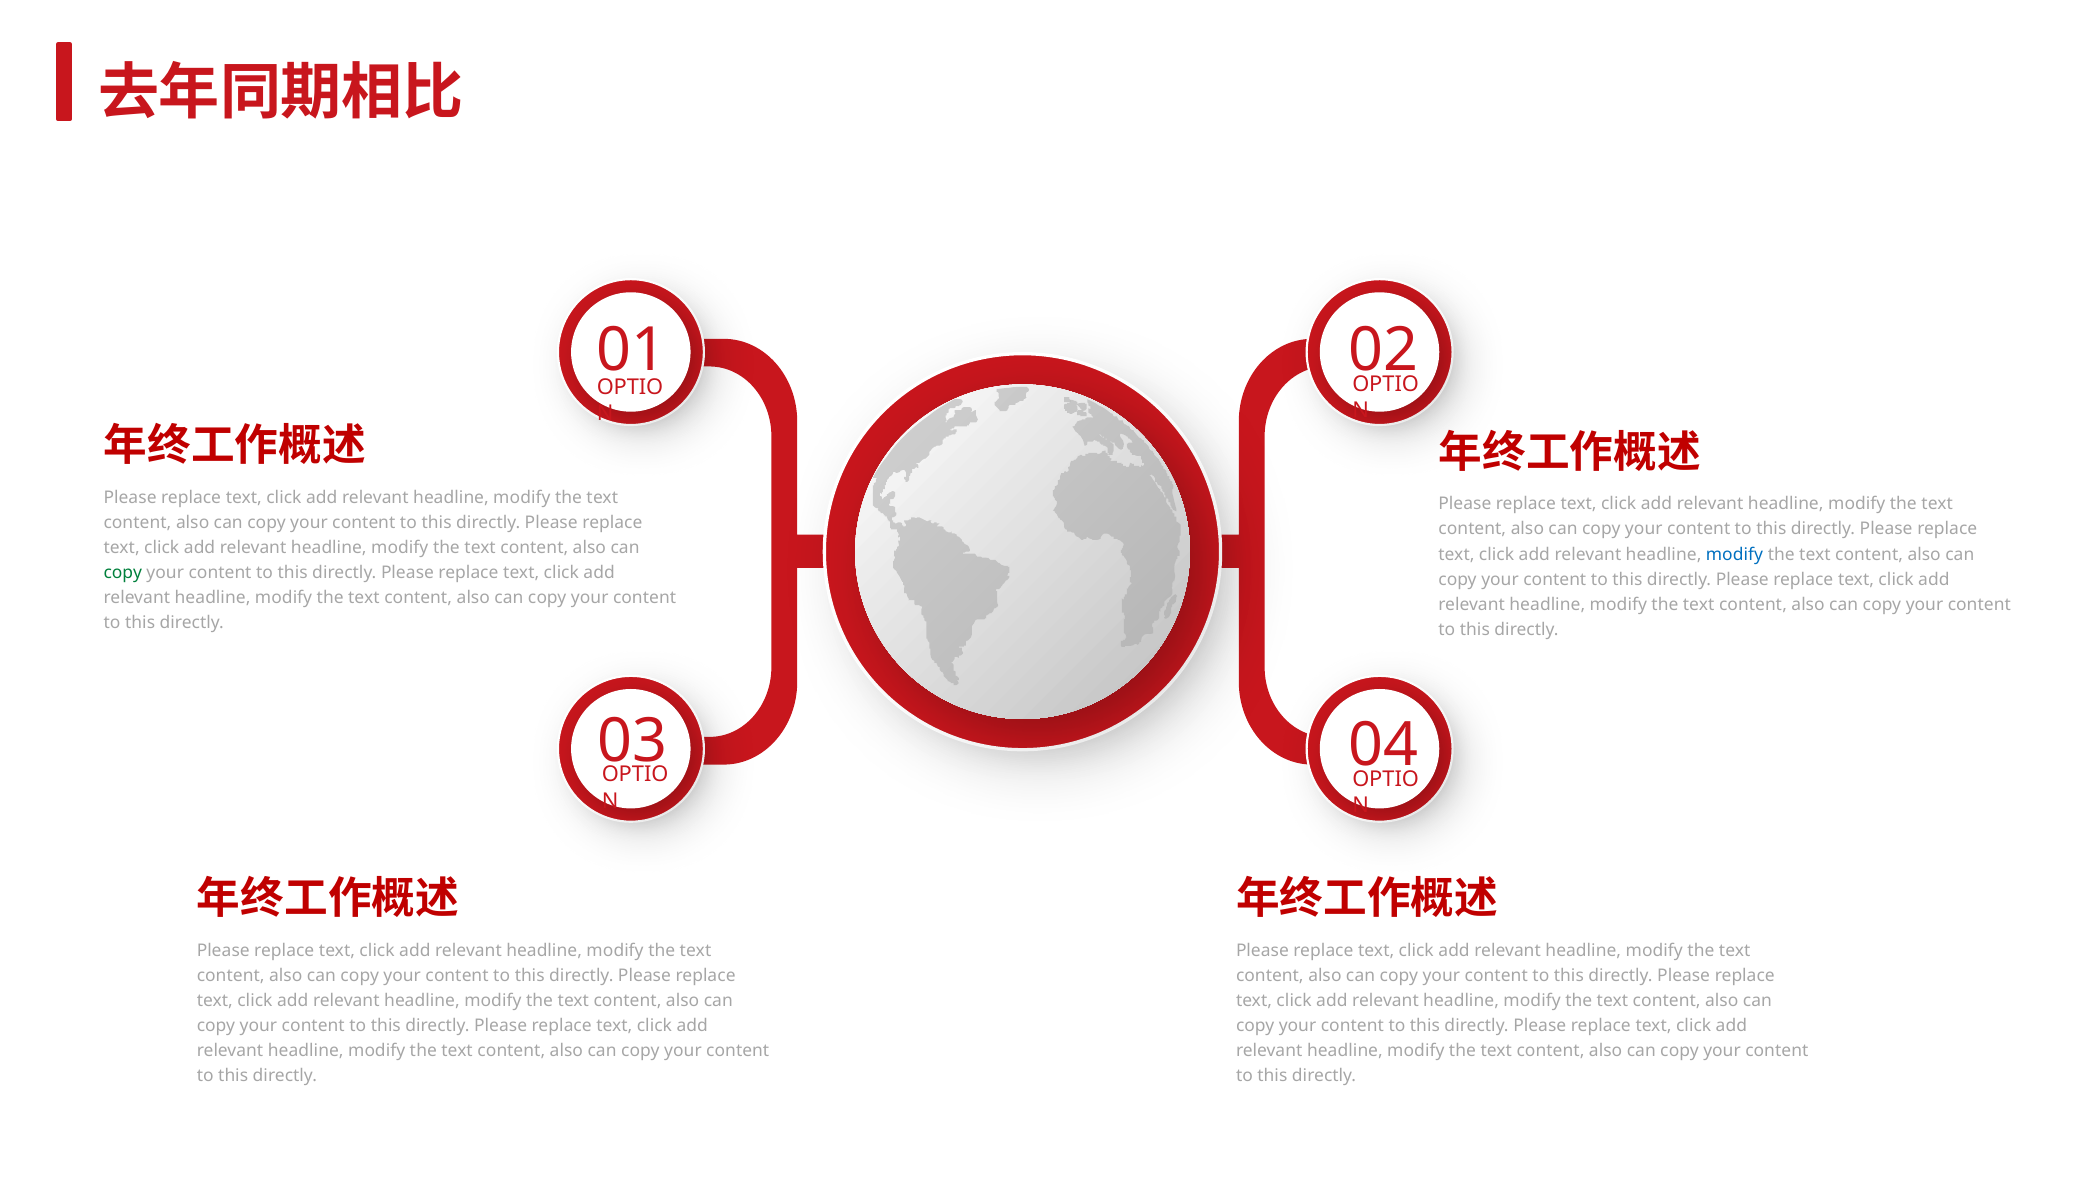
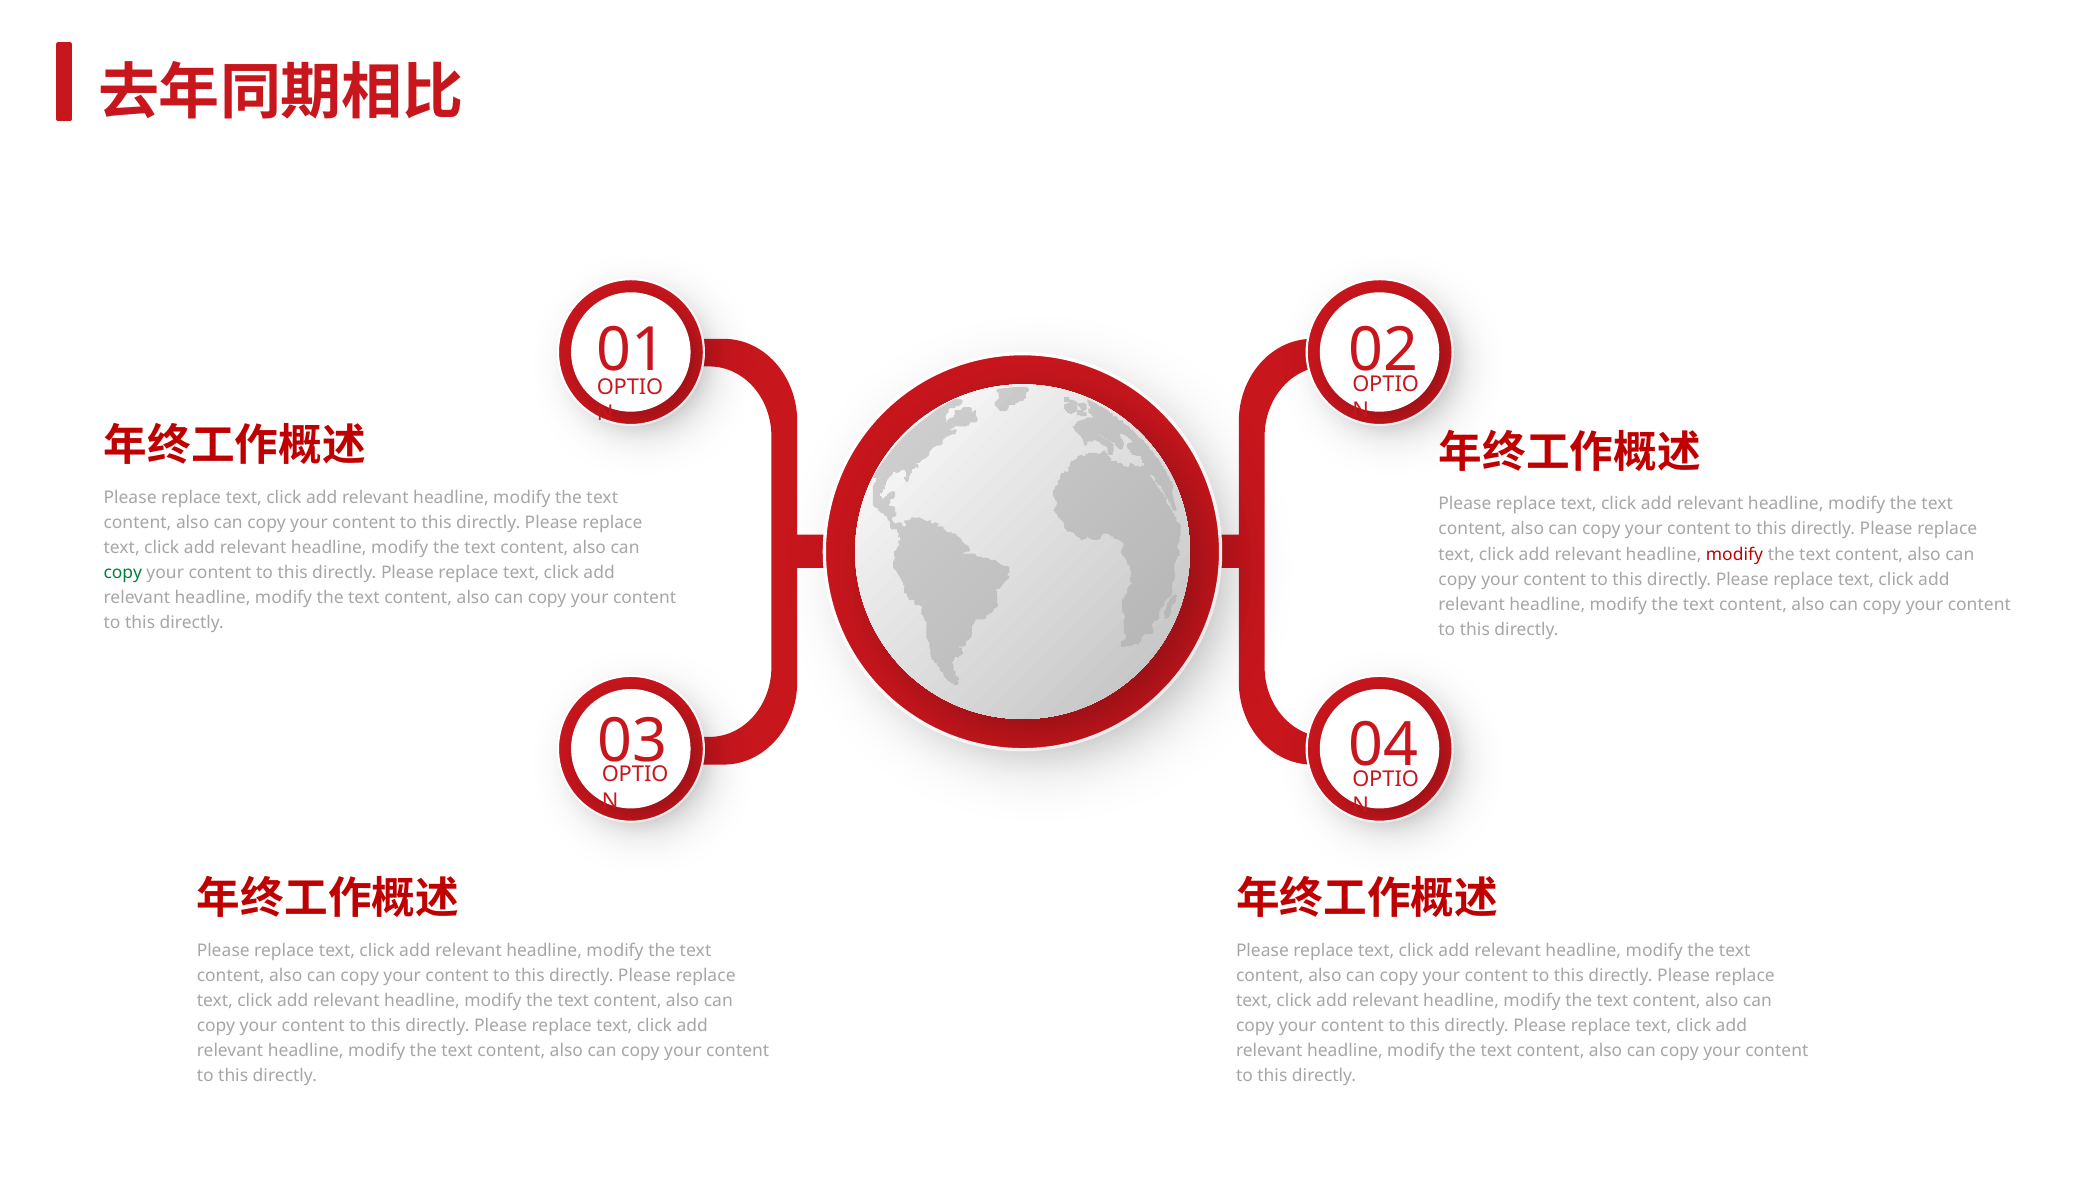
modify at (1734, 555) colour: blue -> red
